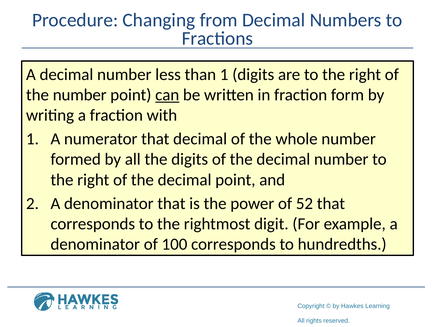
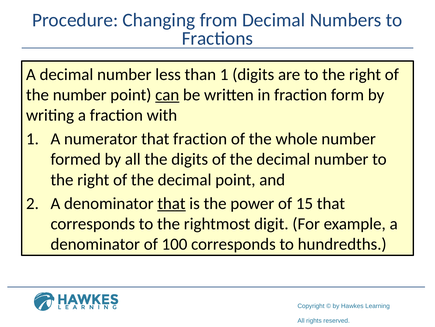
that decimal: decimal -> fraction
that at (171, 203) underline: none -> present
52: 52 -> 15
